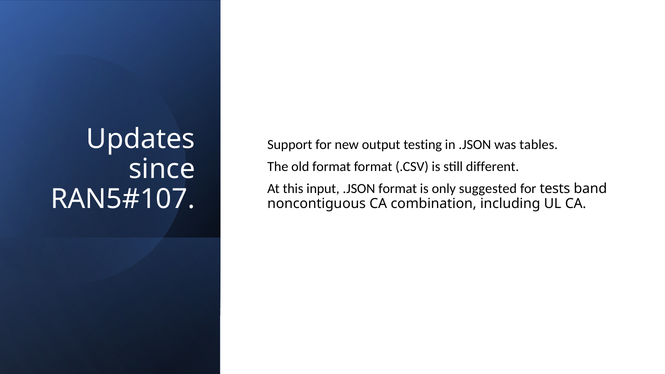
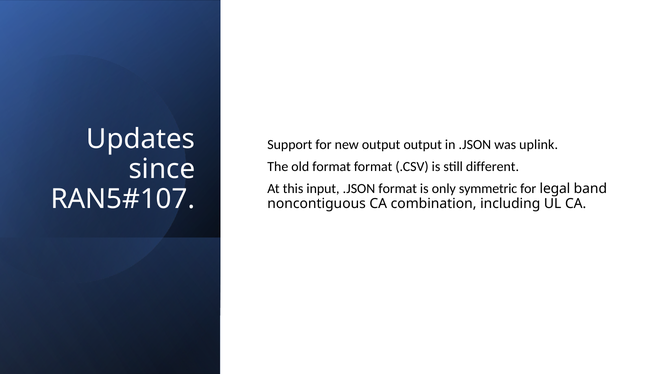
output testing: testing -> output
tables: tables -> uplink
suggested: suggested -> symmetric
tests: tests -> legal
